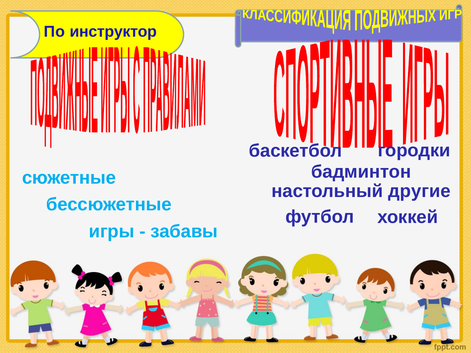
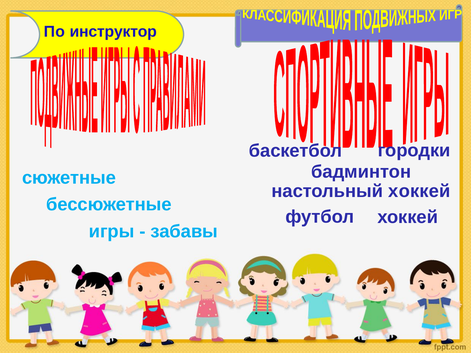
настольный другие: другие -> хоккей
